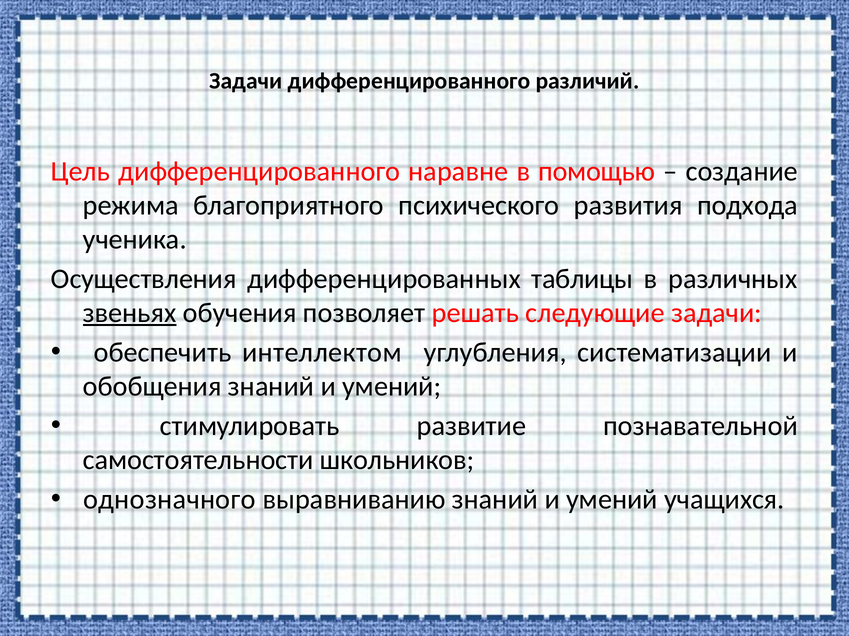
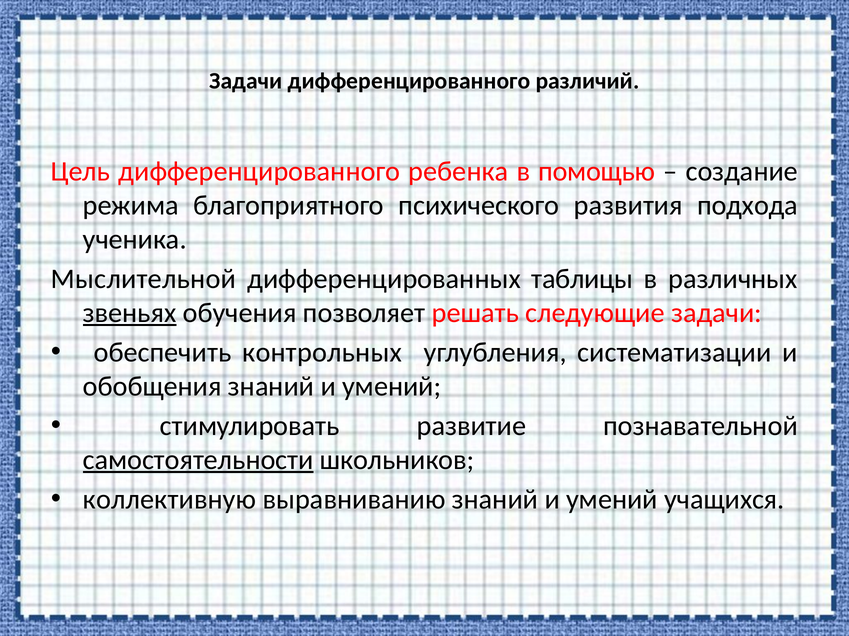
наравне: наравне -> ребенка
Осуществления: Осуществления -> Мыслительной
интеллектом: интеллектом -> контрольных
самостоятельности underline: none -> present
однозначного: однозначного -> коллективную
